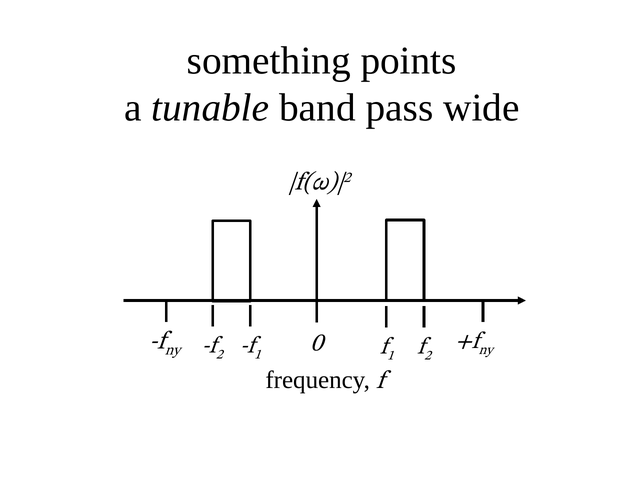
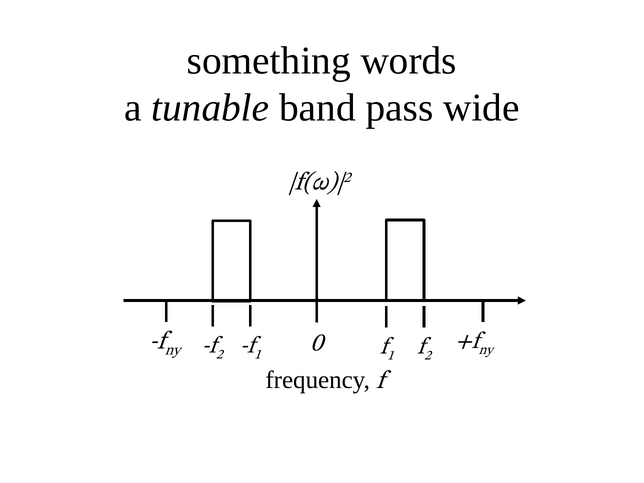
points: points -> words
